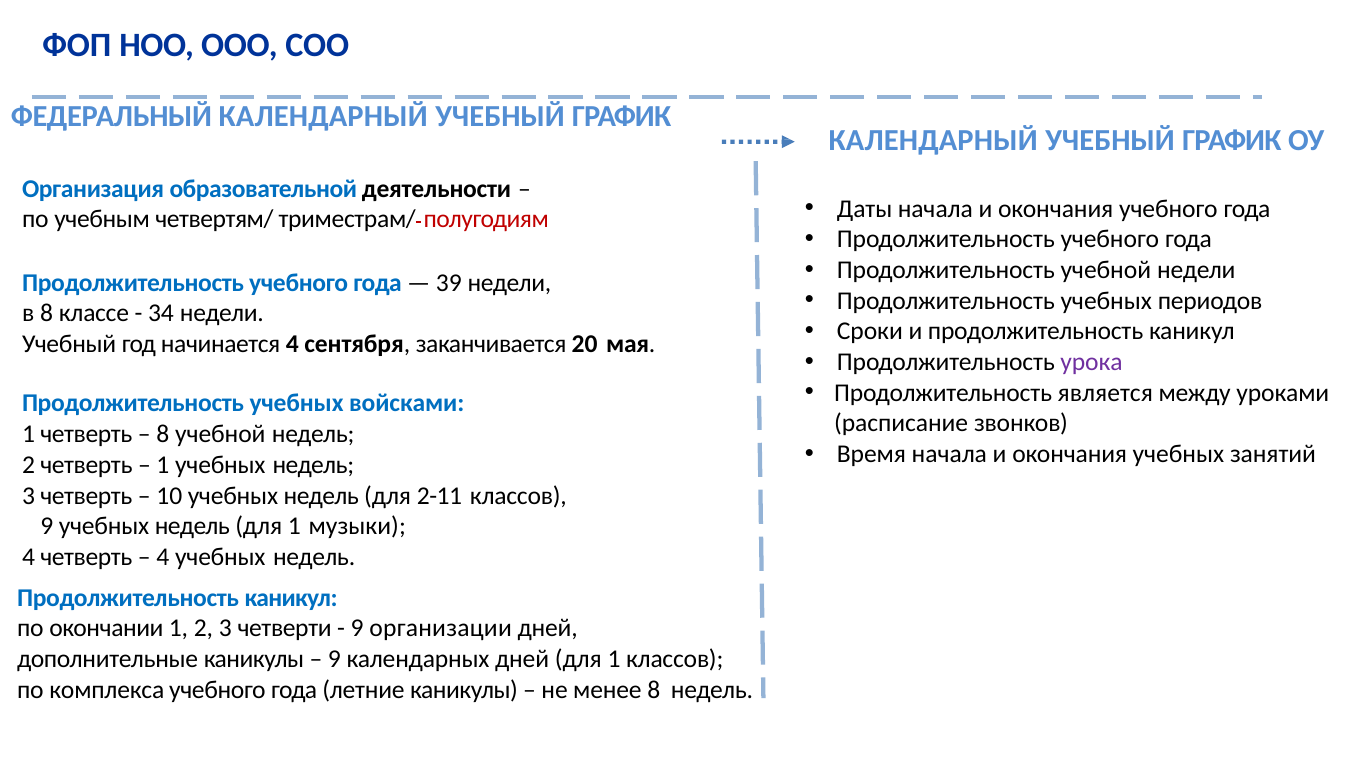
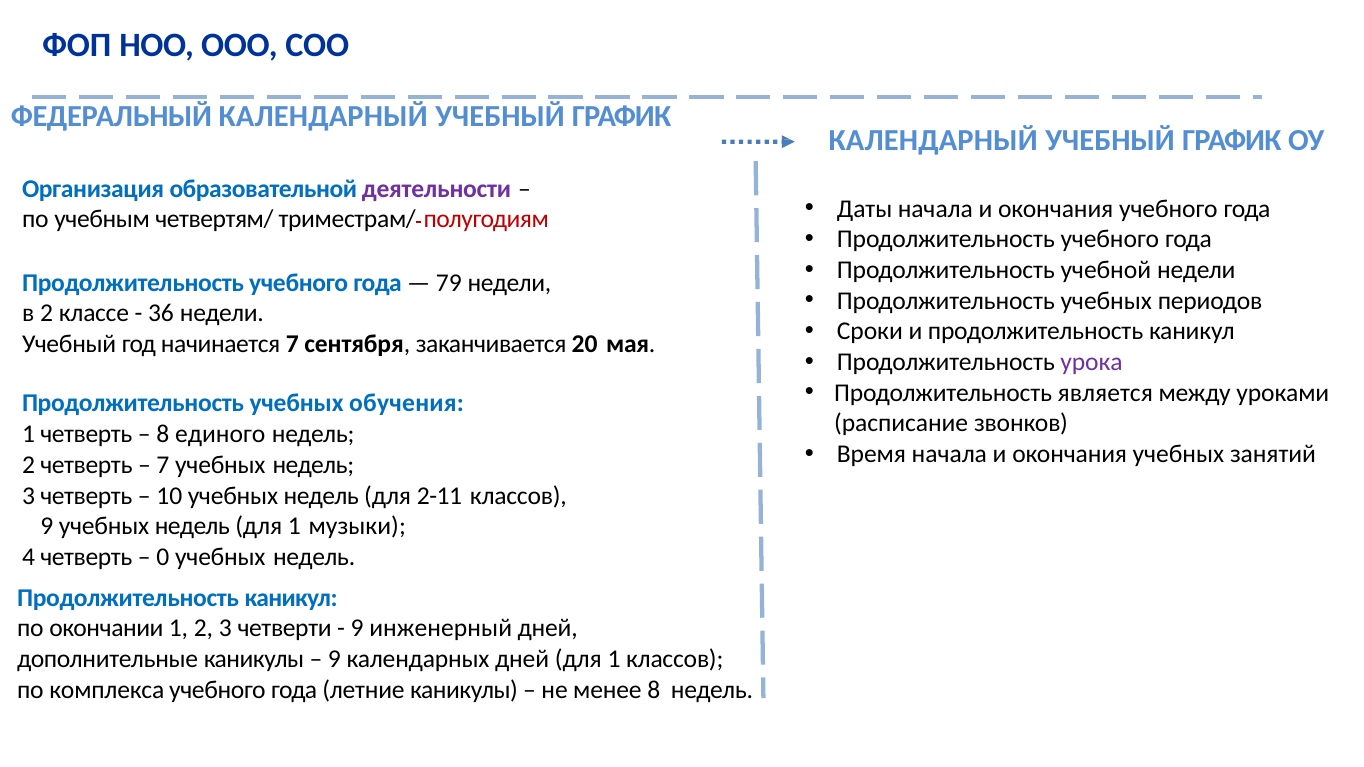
деятельности colour: black -> purple
39: 39 -> 79
в 8: 8 -> 2
34: 34 -> 36
начинается 4: 4 -> 7
войсками: войсками -> обучения
8 учебной: учебной -> единого
1 at (163, 465): 1 -> 7
4 at (163, 557): 4 -> 0
организации: организации -> инженерный
